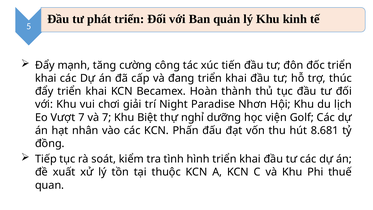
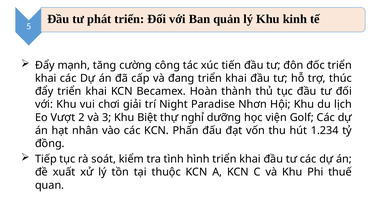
Vượt 7: 7 -> 2
và 7: 7 -> 3
8.681: 8.681 -> 1.234
